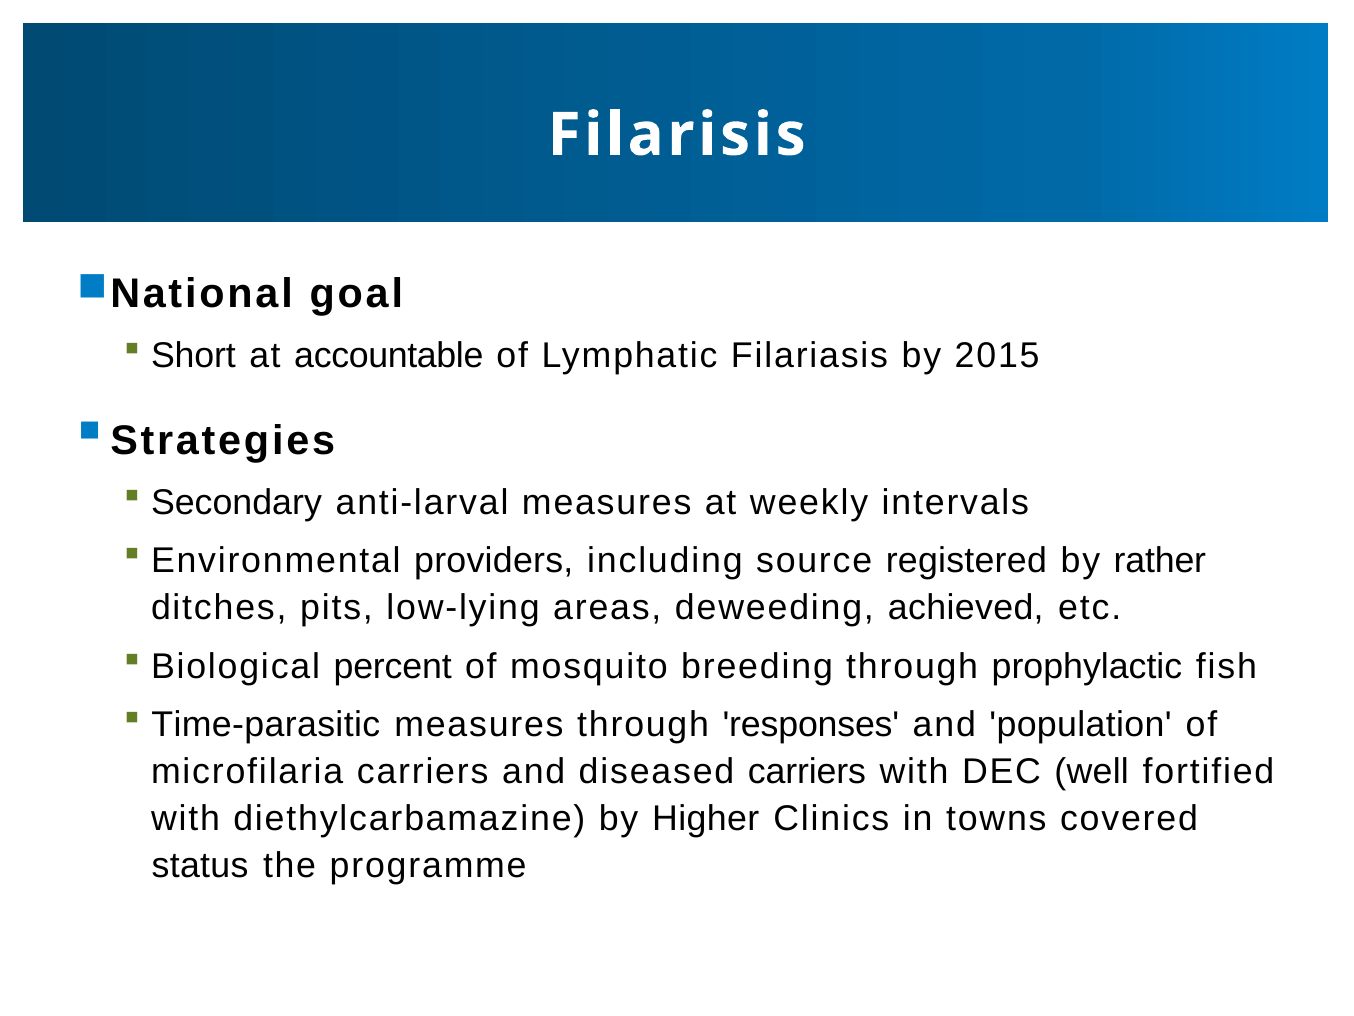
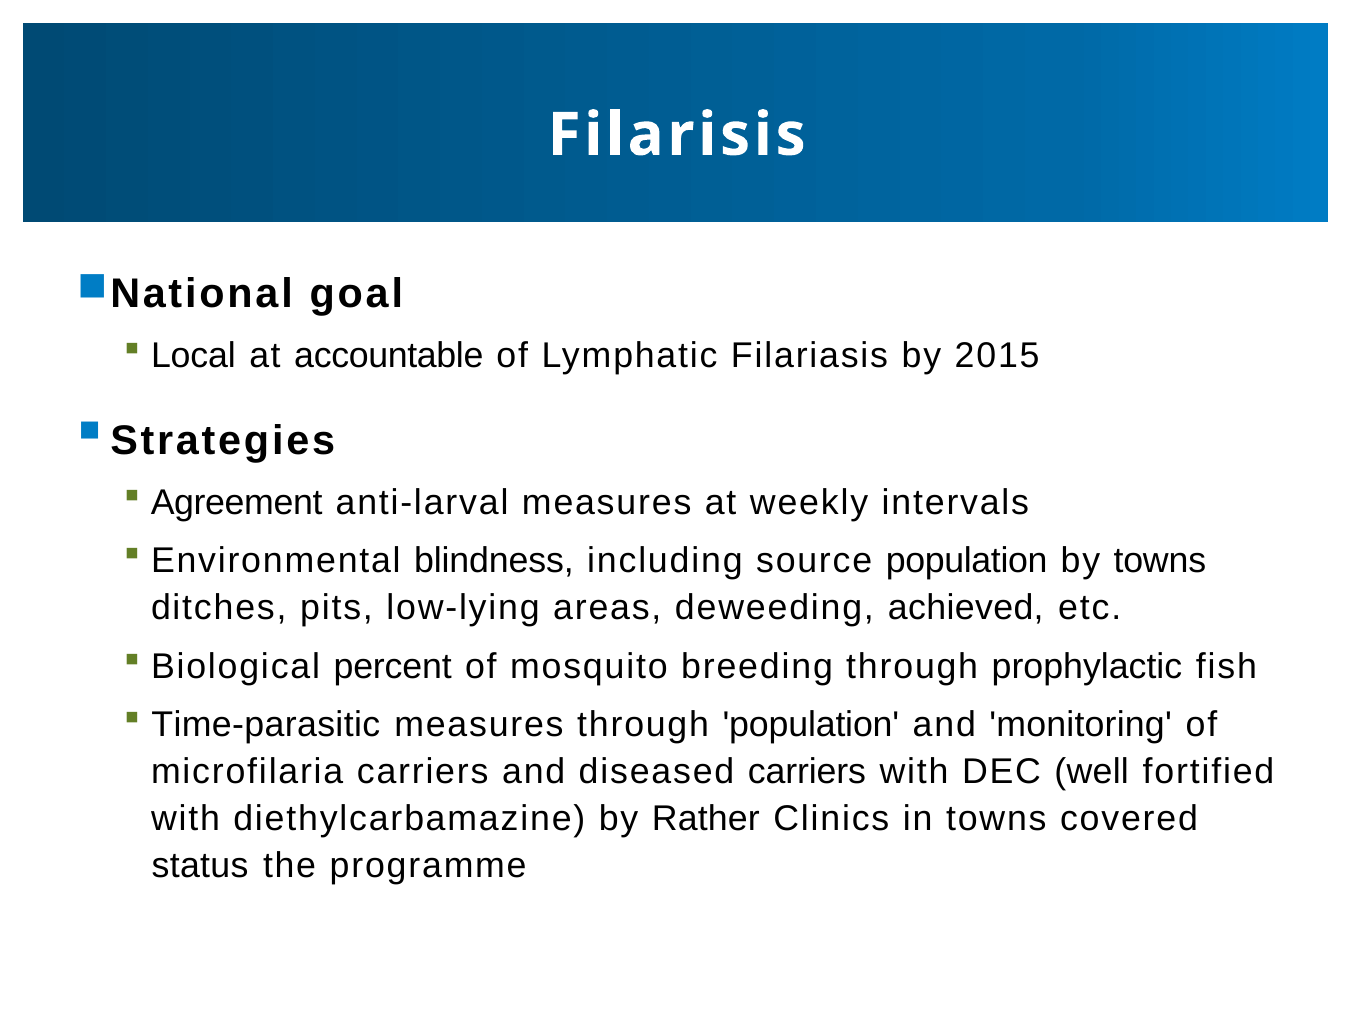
Short: Short -> Local
Secondary: Secondary -> Agreement
providers: providers -> blindness
source registered: registered -> population
by rather: rather -> towns
through responses: responses -> population
population: population -> monitoring
Higher: Higher -> Rather
